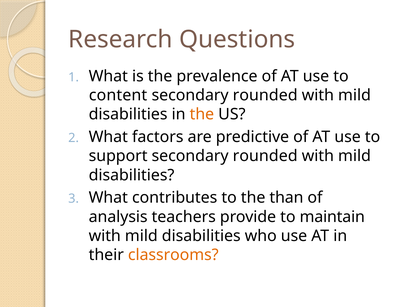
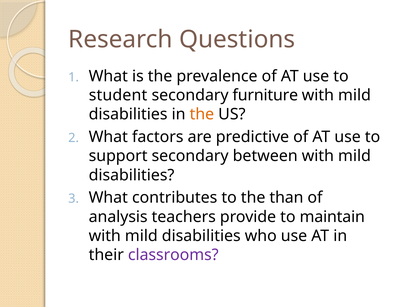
content: content -> student
rounded at (265, 95): rounded -> furniture
support secondary rounded: rounded -> between
classrooms colour: orange -> purple
